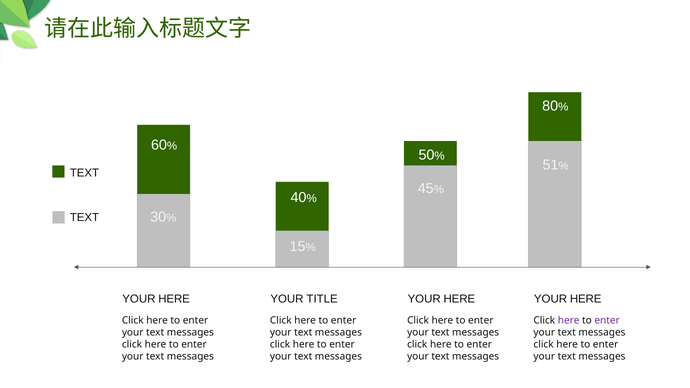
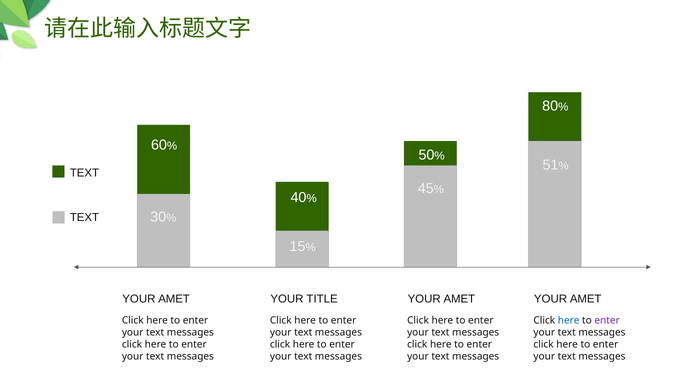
HERE at (174, 299): HERE -> AMET
HERE at (459, 299): HERE -> AMET
HERE at (586, 299): HERE -> AMET
here at (569, 321) colour: purple -> blue
